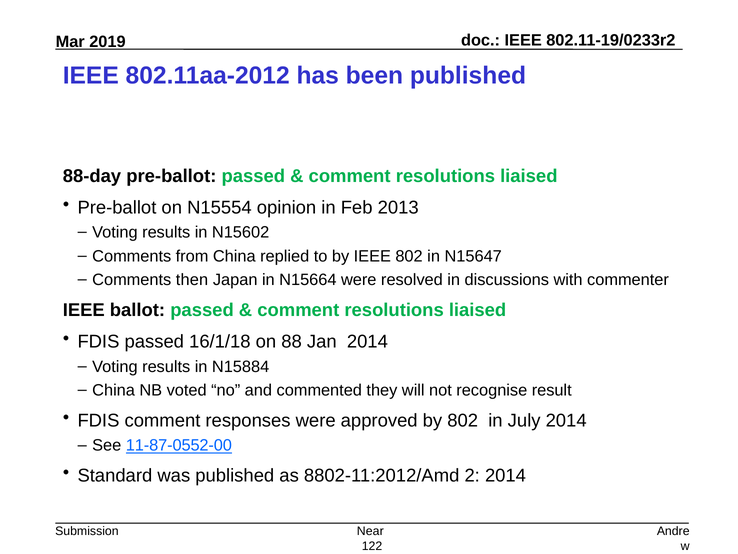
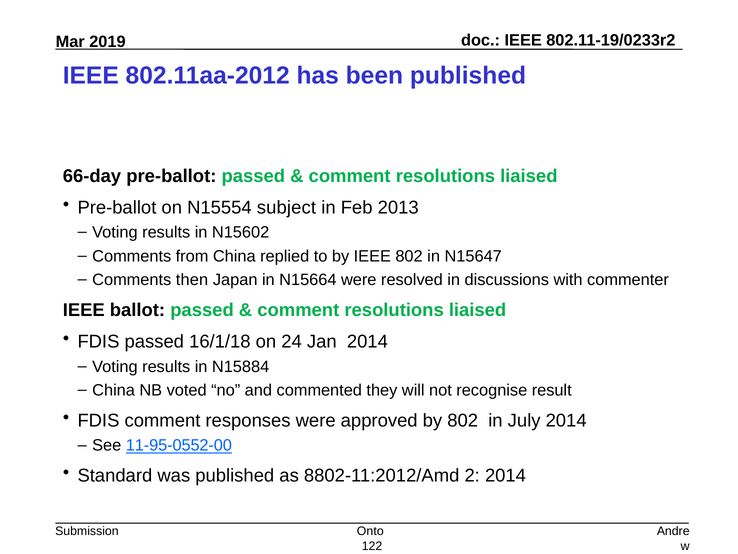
88-day: 88-day -> 66-day
opinion: opinion -> subject
88: 88 -> 24
11-87-0552-00: 11-87-0552-00 -> 11-95-0552-00
Near: Near -> Onto
